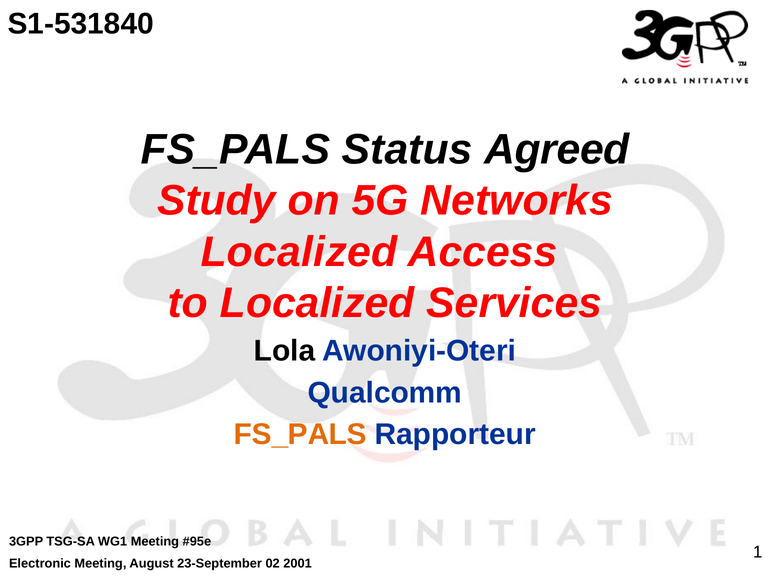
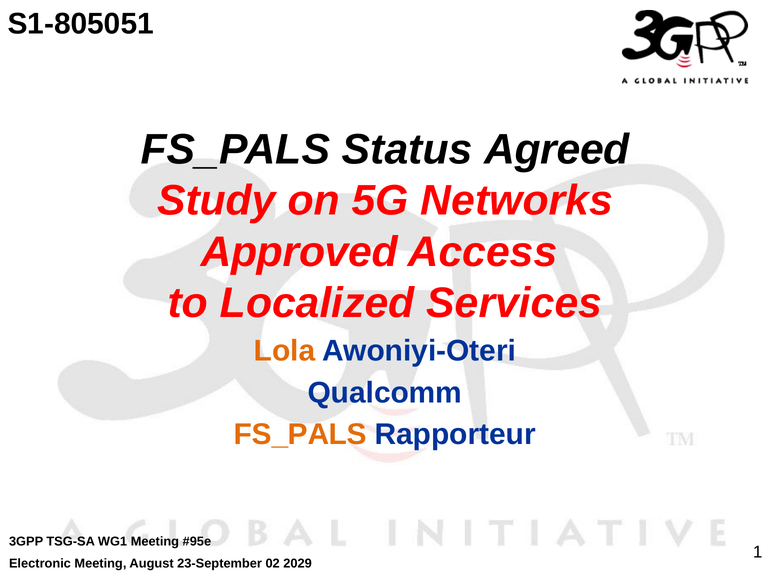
S1-531840: S1-531840 -> S1-805051
Localized at (299, 252): Localized -> Approved
Lola colour: black -> orange
2001: 2001 -> 2029
